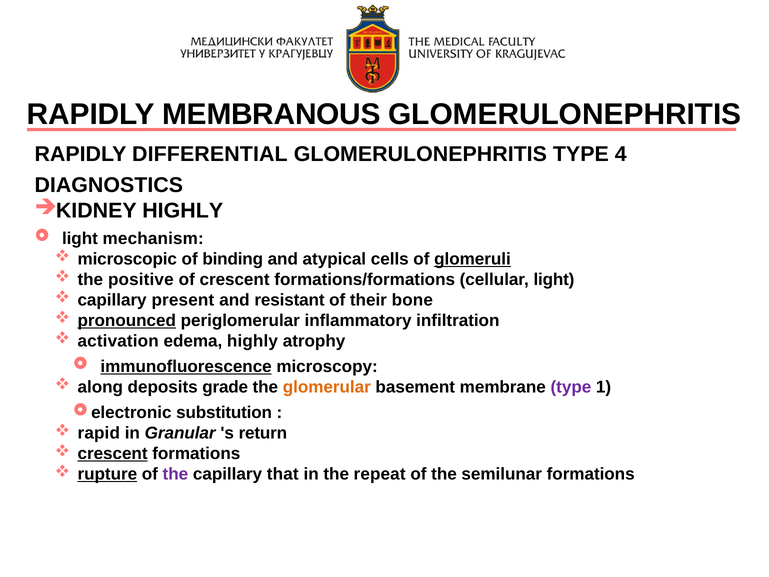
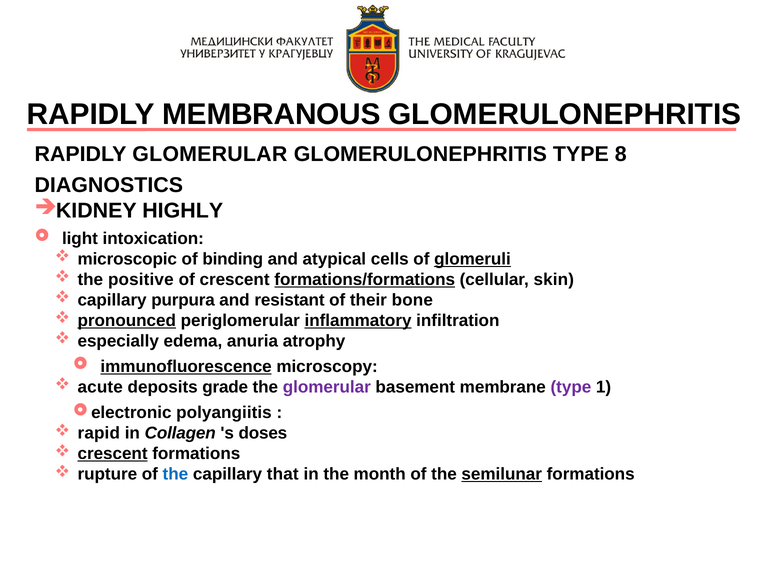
RAPIDLY DIFFERENTIAL: DIFFERENTIAL -> GLOMERULAR
4: 4 -> 8
mechanism: mechanism -> intoxication
formations/formations underline: none -> present
cellular light: light -> skin
present: present -> purpura
inflammatory underline: none -> present
activation: activation -> especially
edema highly: highly -> anuria
along: along -> acute
glomerular at (327, 387) colour: orange -> purple
substitution: substitution -> polyangiitis
Granular: Granular -> Collagen
return: return -> doses
rupture underline: present -> none
the at (175, 474) colour: purple -> blue
repeat: repeat -> month
semilunar underline: none -> present
